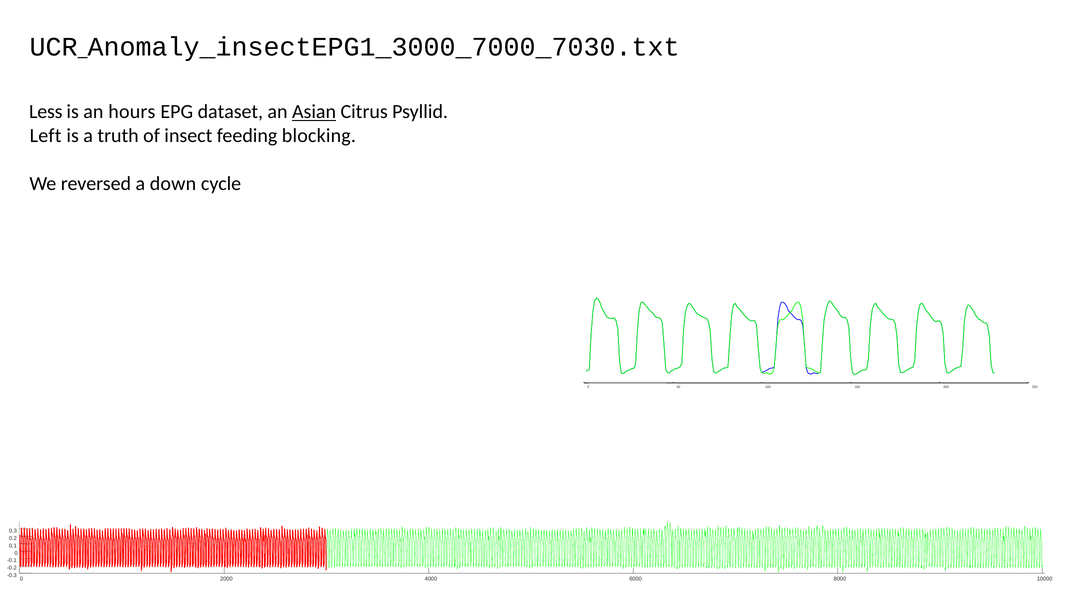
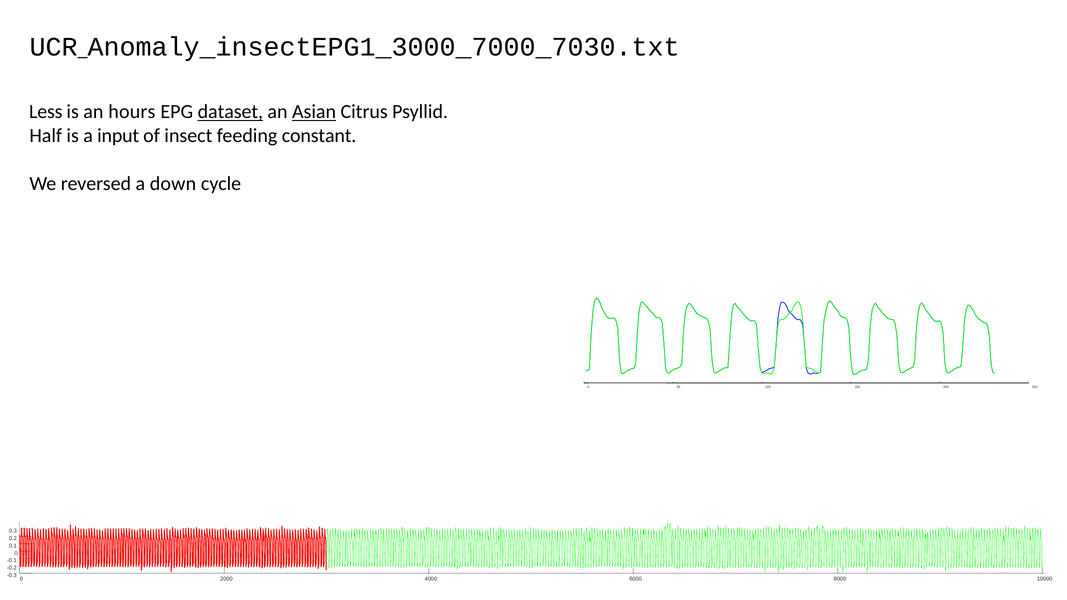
dataset underline: none -> present
Left: Left -> Half
truth: truth -> input
blocking: blocking -> constant
